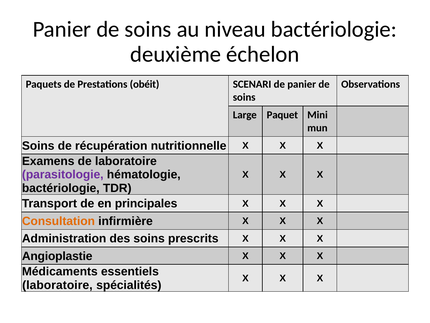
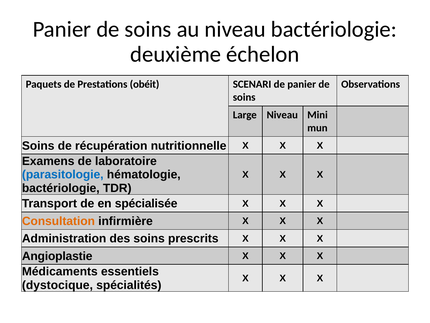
Large Paquet: Paquet -> Niveau
parasitologie colour: purple -> blue
principales: principales -> spécialisée
laboratoire at (57, 285): laboratoire -> dystocique
